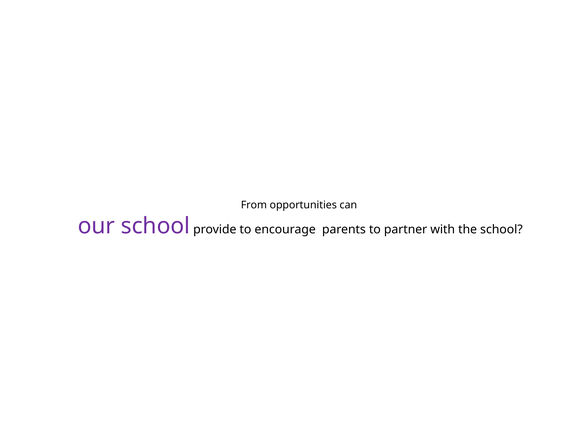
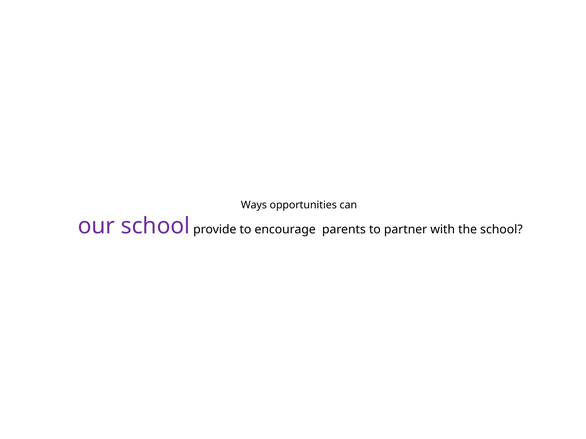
From: From -> Ways
